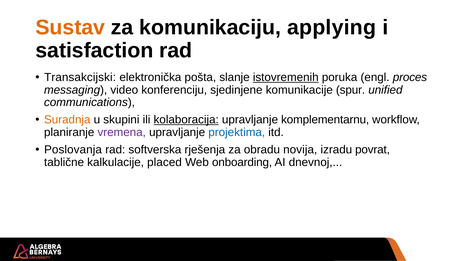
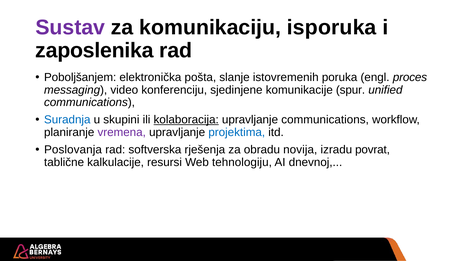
Sustav colour: orange -> purple
applying: applying -> isporuka
satisfaction: satisfaction -> zaposlenika
Transakcijski: Transakcijski -> Poboljšanjem
istovremenih underline: present -> none
Suradnja colour: orange -> blue
upravljanje komplementarnu: komplementarnu -> communications
placed: placed -> resursi
onboarding: onboarding -> tehnologiju
